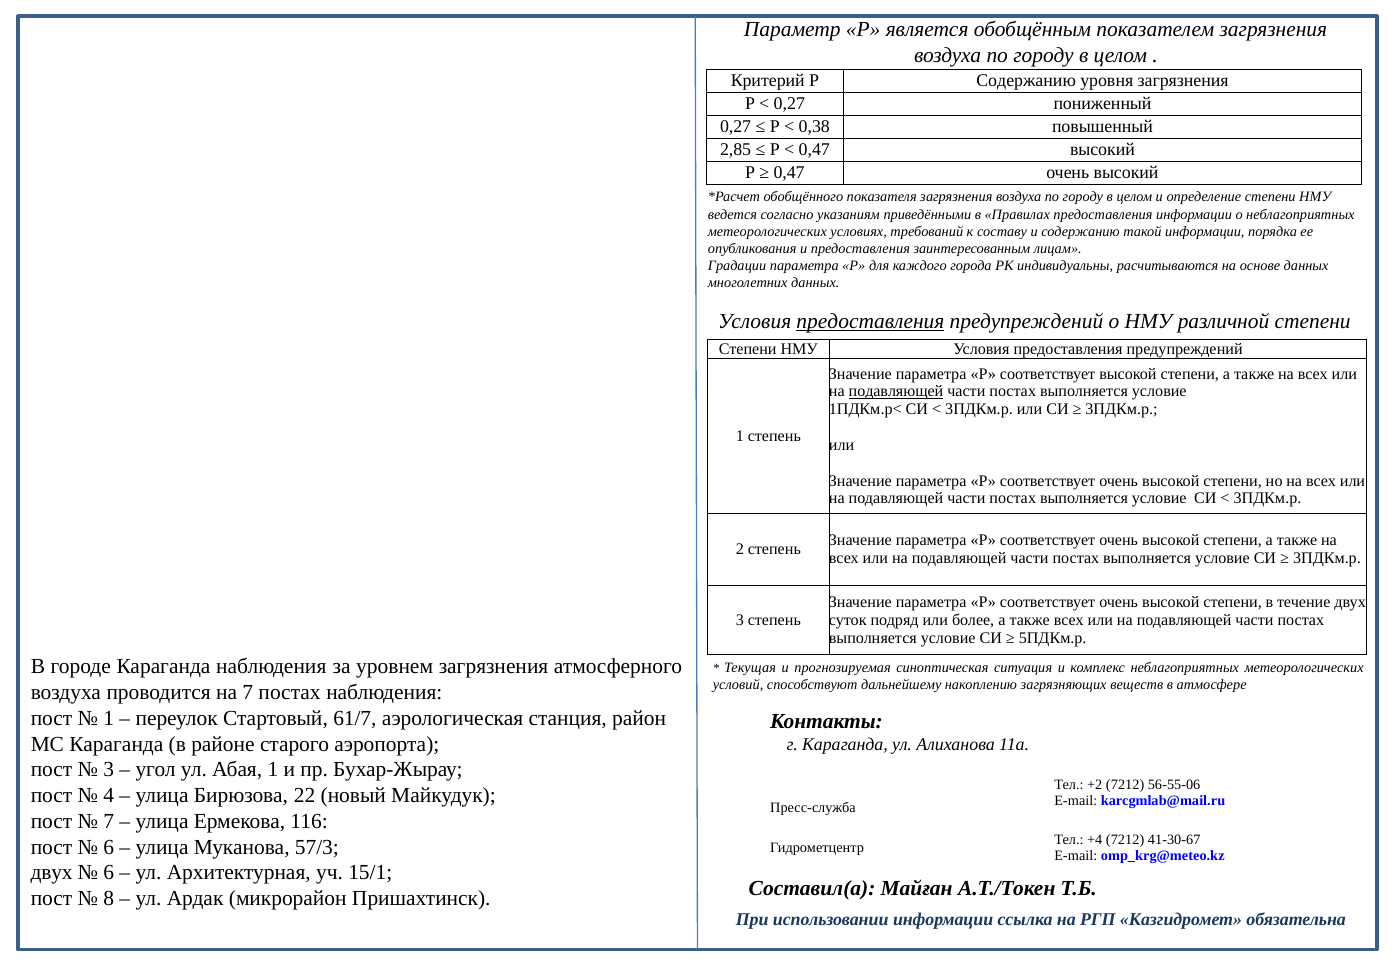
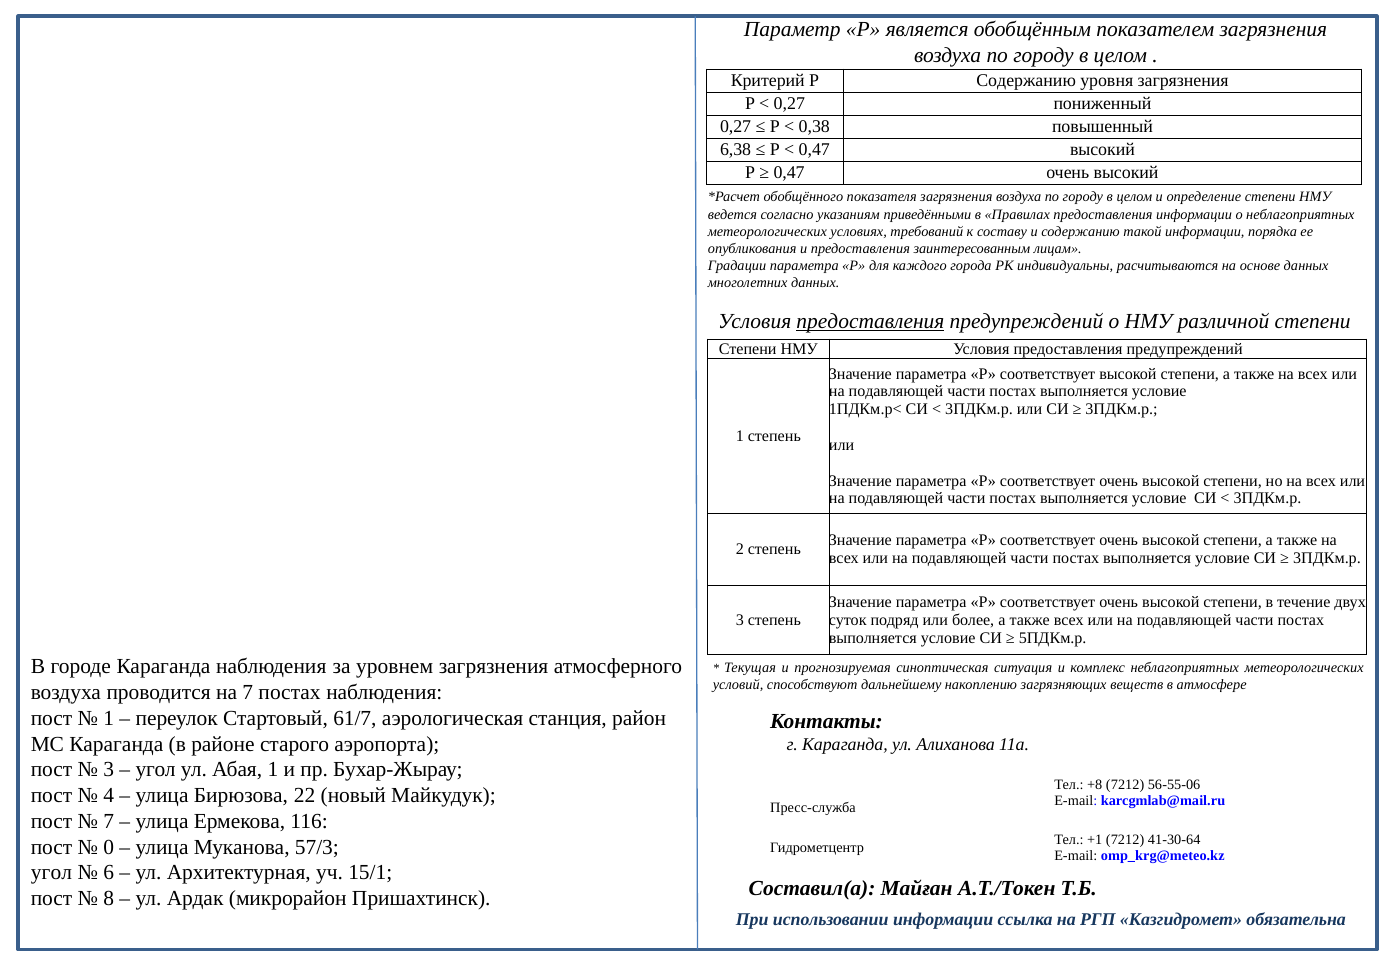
2,85: 2,85 -> 6,38
подавляющей at (896, 391) underline: present -> none
+2: +2 -> +8
+4: +4 -> +1
41-30-67: 41-30-67 -> 41-30-64
6 at (109, 847): 6 -> 0
двух at (52, 873): двух -> угол
